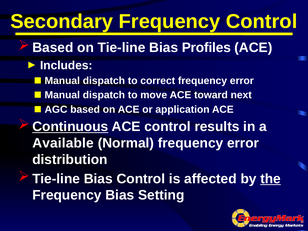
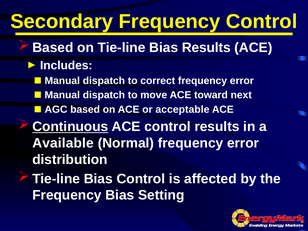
Bias Profiles: Profiles -> Results
application: application -> acceptable
the underline: present -> none
